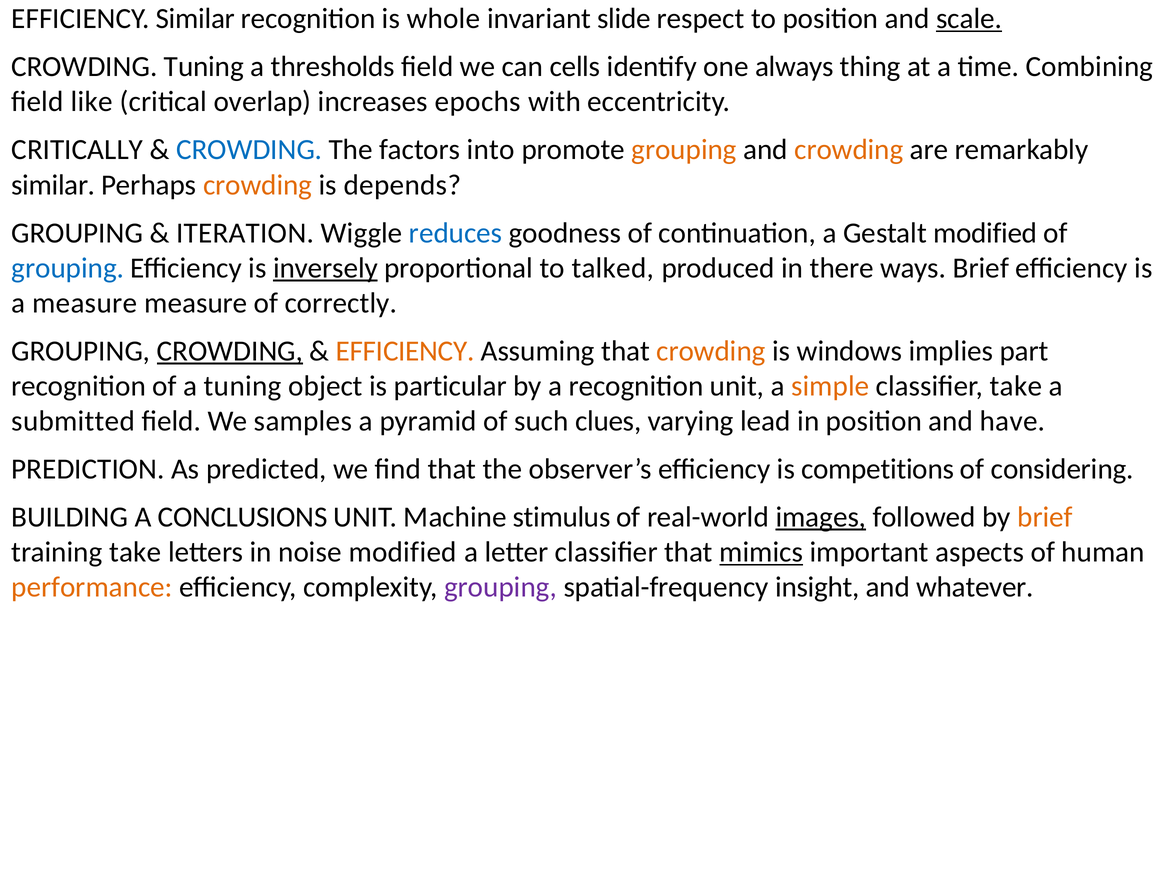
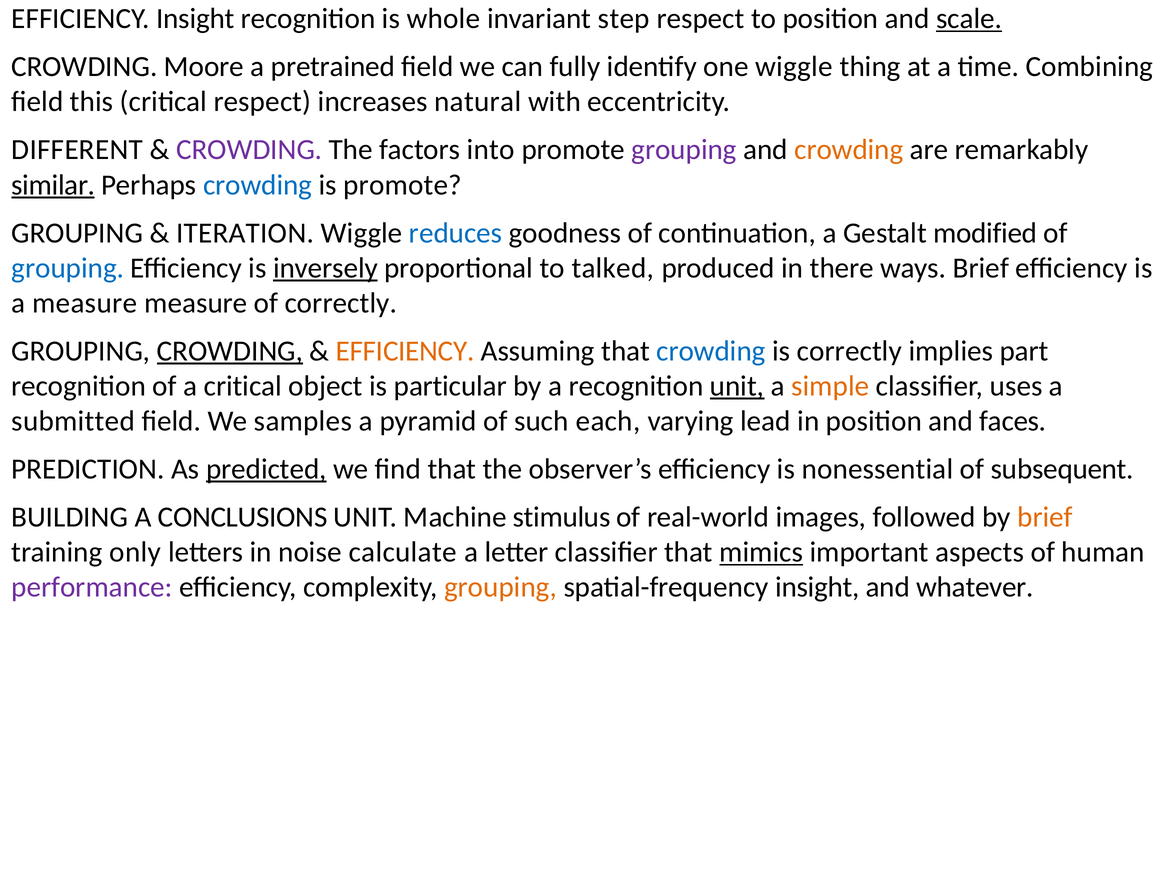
EFFICIENCY Similar: Similar -> Insight
slide: slide -> step
CROWDING Tuning: Tuning -> Moore
thresholds: thresholds -> pretrained
cells: cells -> fully
one always: always -> wiggle
like: like -> this
critical overlap: overlap -> respect
epochs: epochs -> natural
CRITICALLY: CRITICALLY -> DIFFERENT
CROWDING at (249, 150) colour: blue -> purple
grouping at (684, 150) colour: orange -> purple
similar at (53, 185) underline: none -> present
crowding at (258, 185) colour: orange -> blue
is depends: depends -> promote
crowding at (711, 351) colour: orange -> blue
is windows: windows -> correctly
a tuning: tuning -> critical
unit at (737, 386) underline: none -> present
classifier take: take -> uses
clues: clues -> each
have: have -> faces
predicted underline: none -> present
competitions: competitions -> nonessential
considering: considering -> subsequent
images underline: present -> none
training take: take -> only
noise modified: modified -> calculate
performance colour: orange -> purple
grouping at (500, 587) colour: purple -> orange
